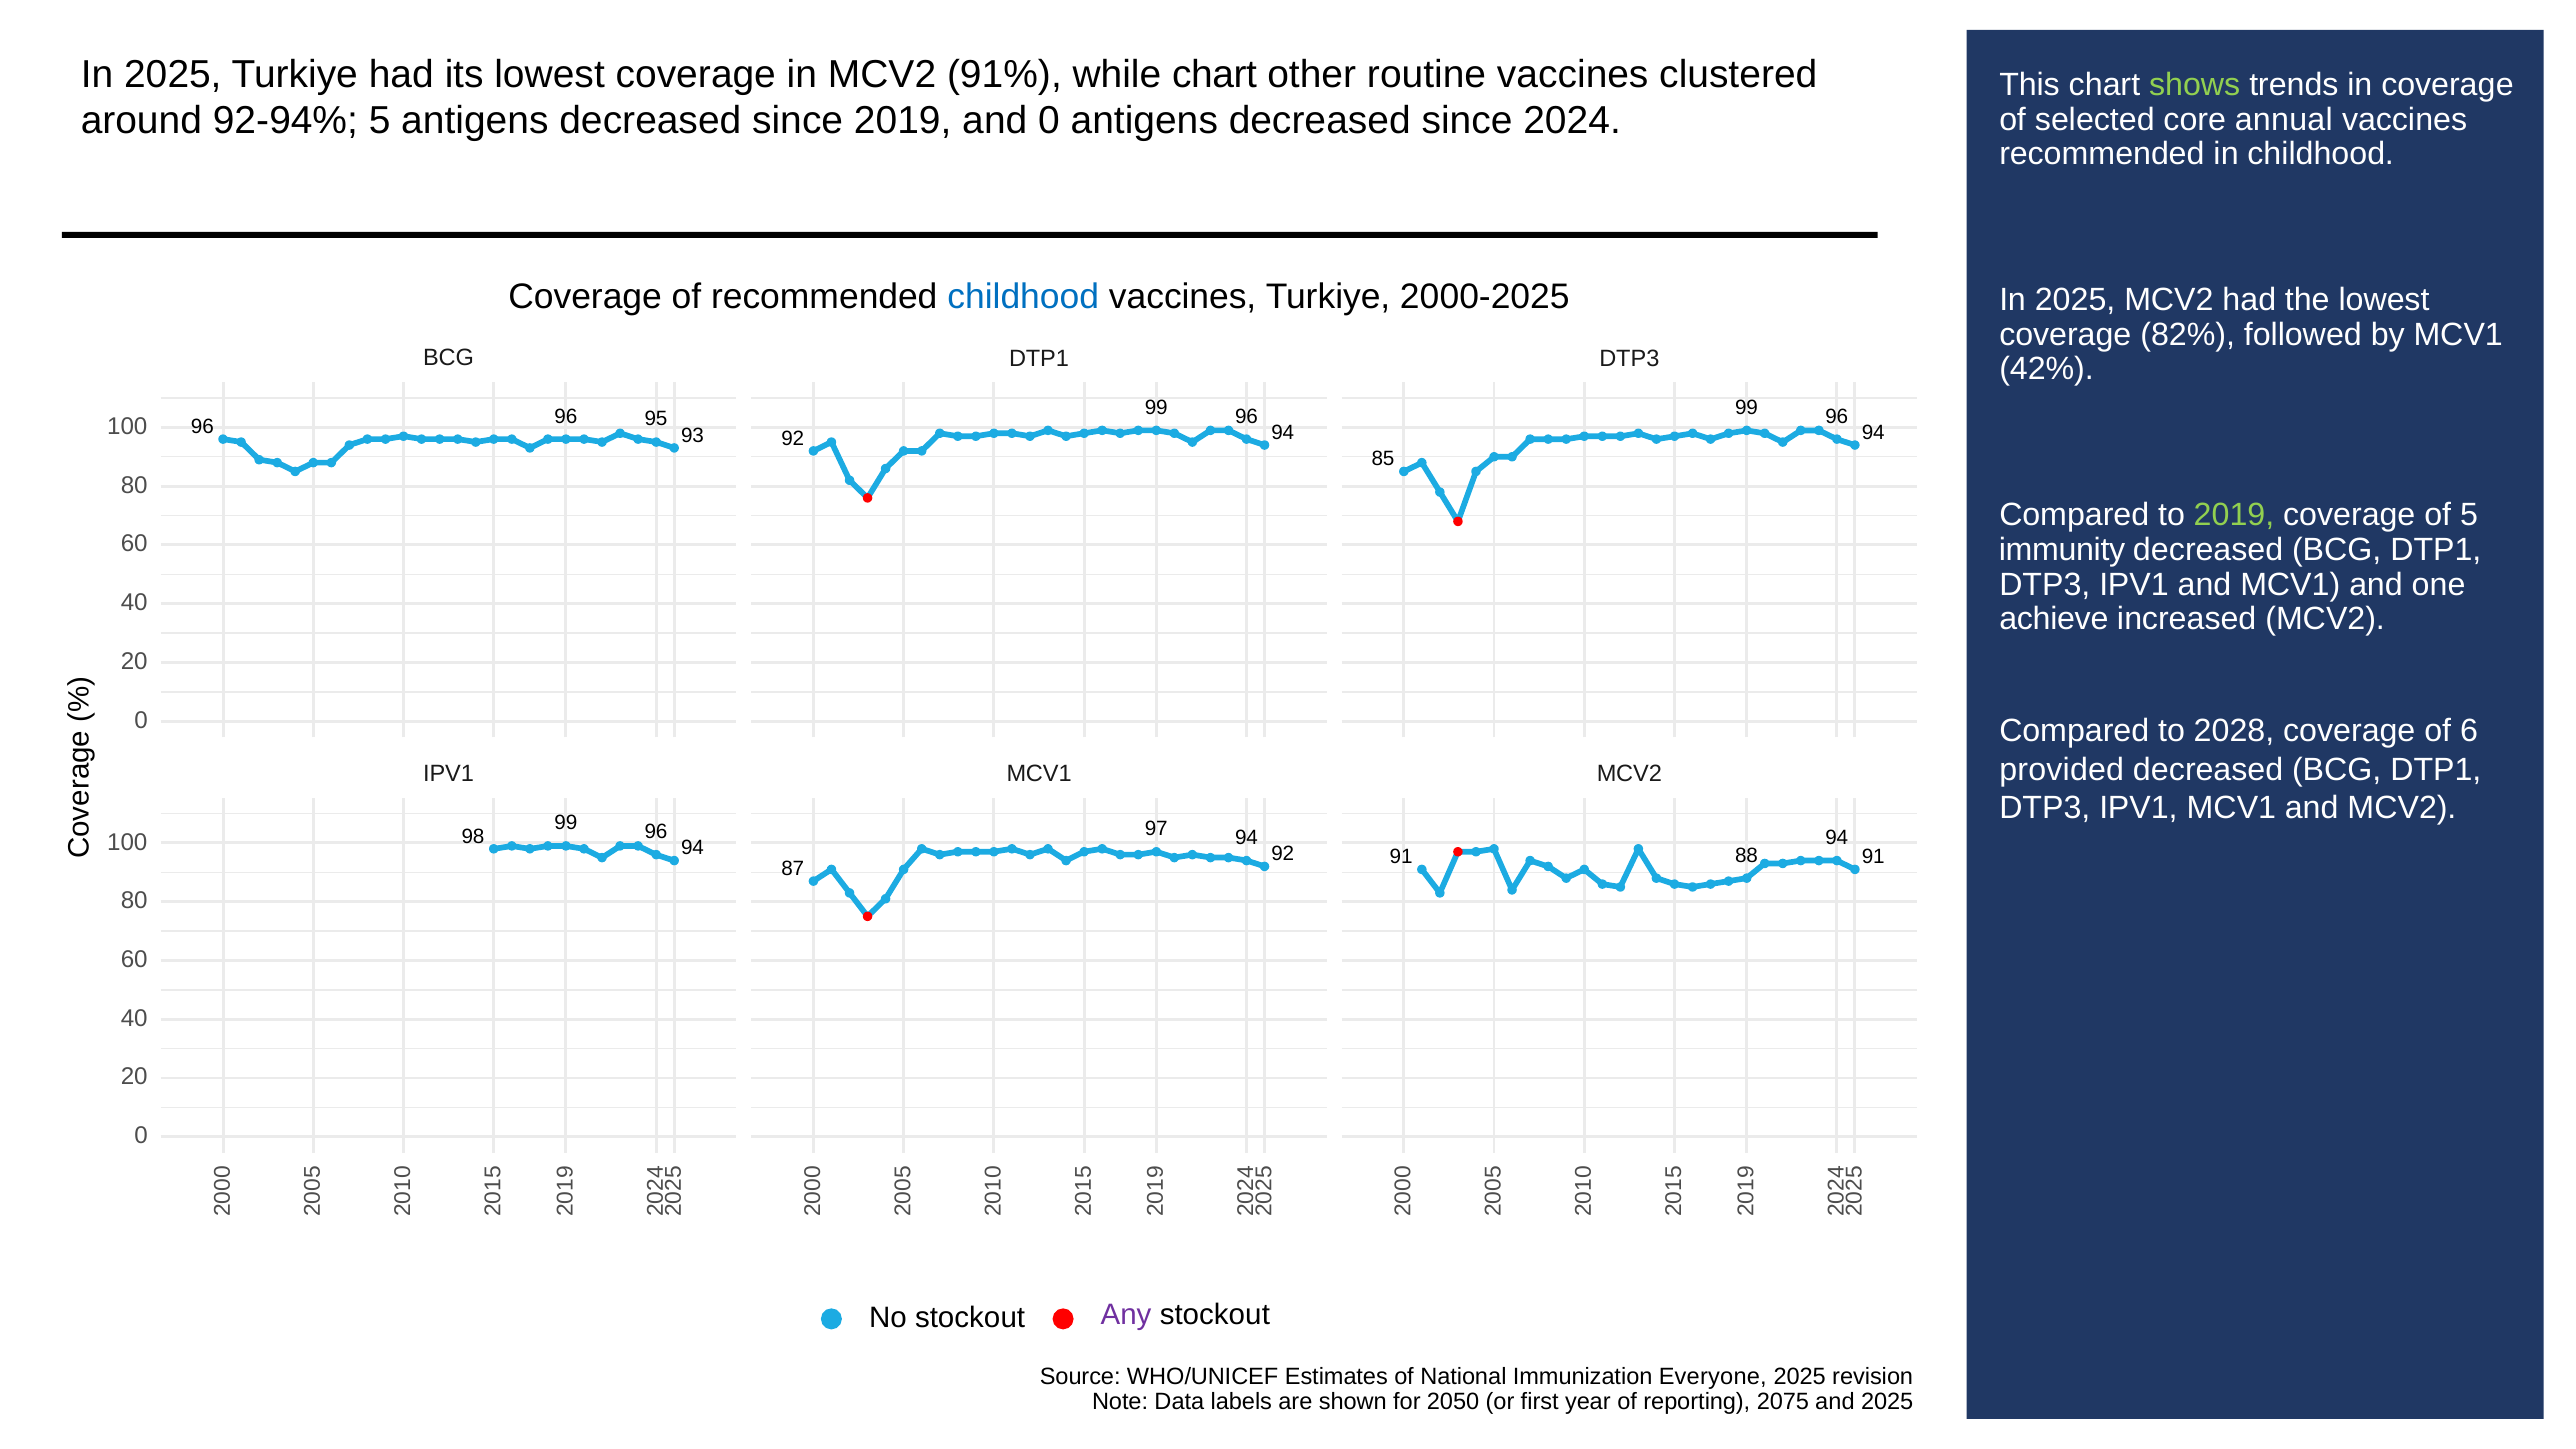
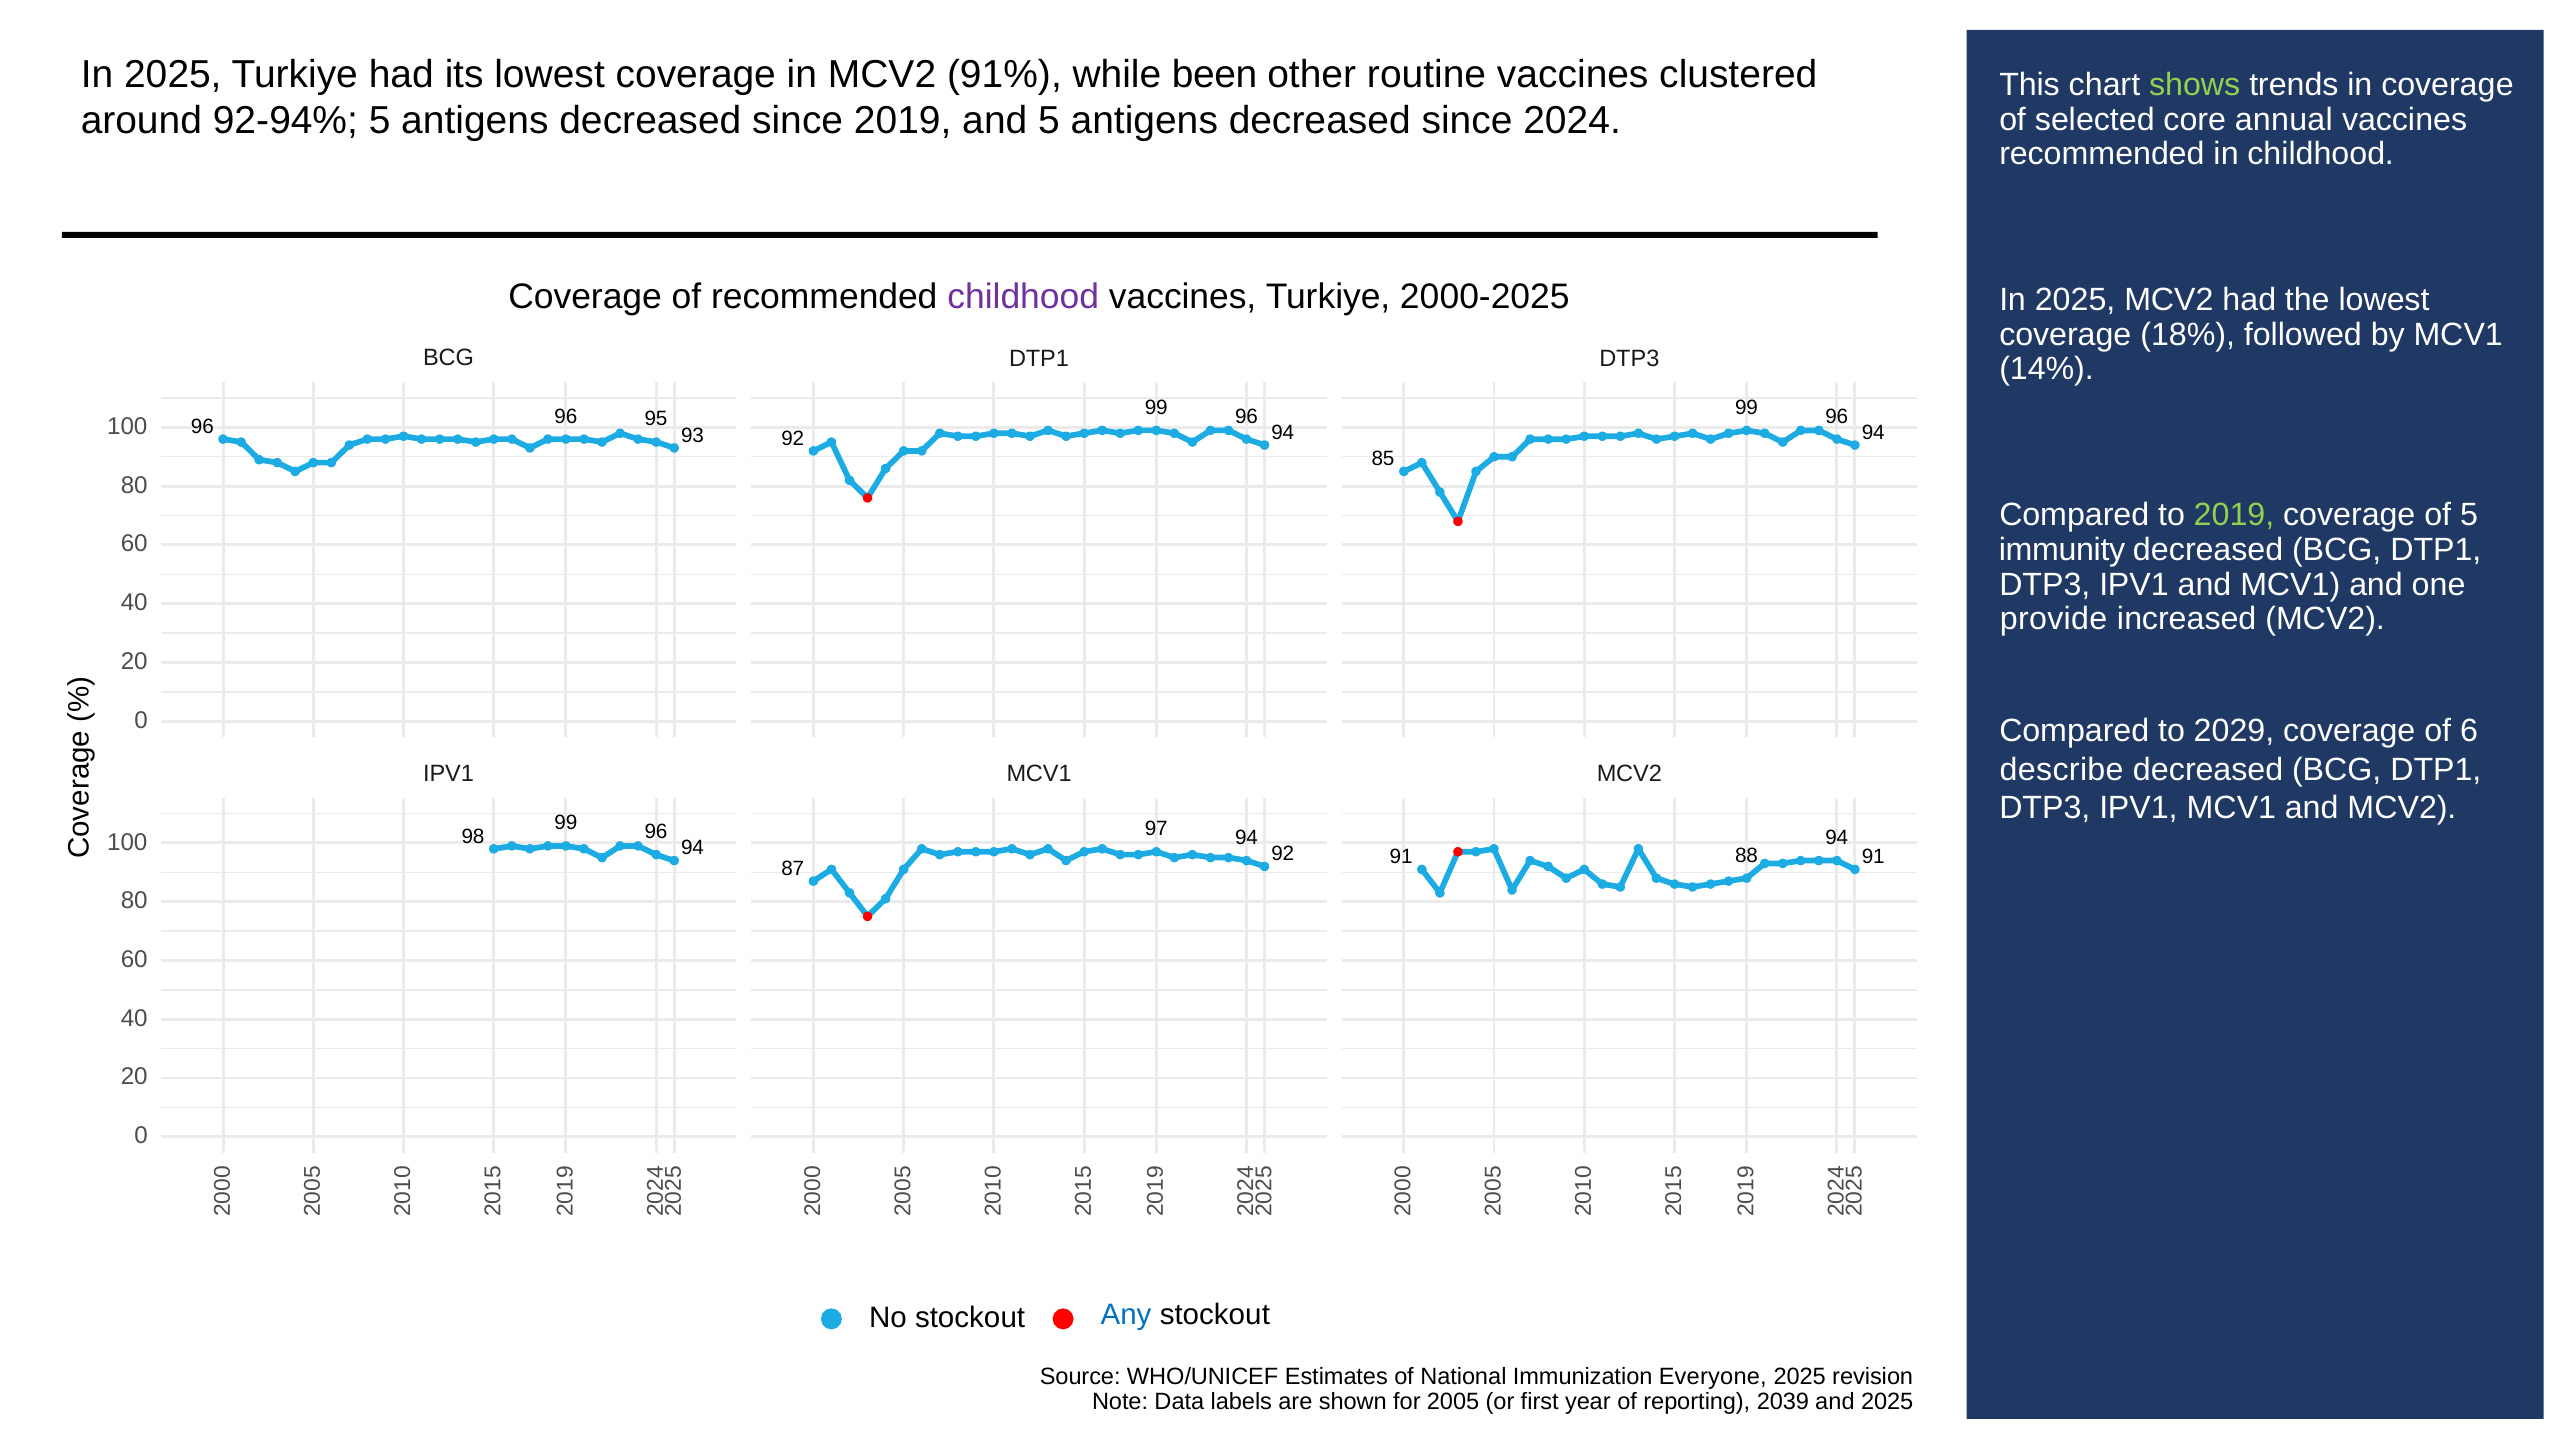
while chart: chart -> been
and 0: 0 -> 5
childhood at (1023, 297) colour: blue -> purple
82%: 82% -> 18%
42%: 42% -> 14%
achieve: achieve -> provide
2028: 2028 -> 2029
provided: provided -> describe
Any colour: purple -> blue
2050: 2050 -> 2005
2075: 2075 -> 2039
